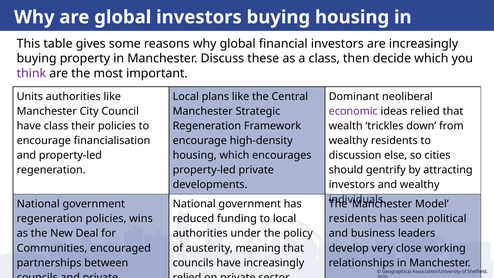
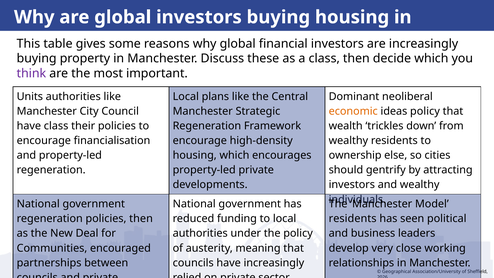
economic colour: purple -> orange
ideas relied: relied -> policy
discussion: discussion -> ownership
policies wins: wins -> then
